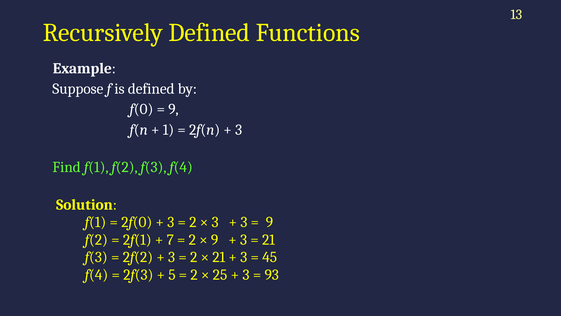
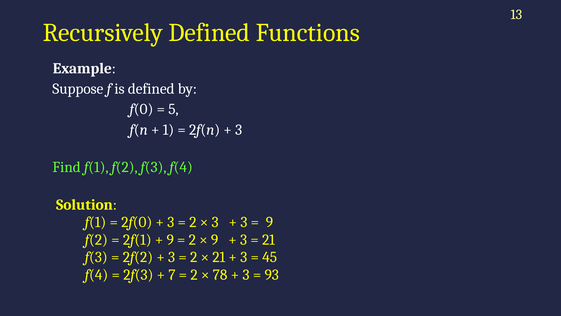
9 at (173, 109): 9 -> 5
7 at (170, 239): 7 -> 9
5: 5 -> 7
25: 25 -> 78
